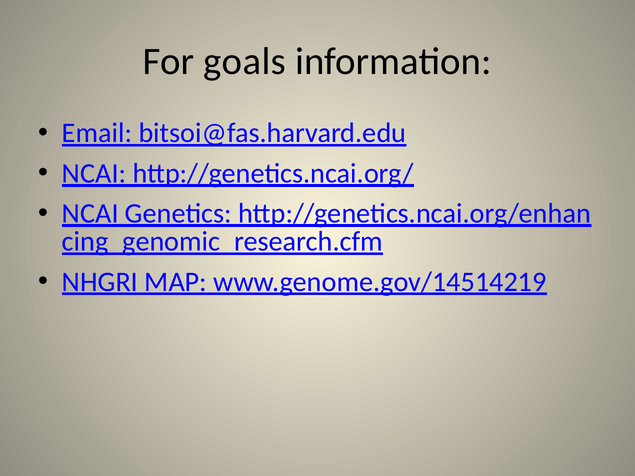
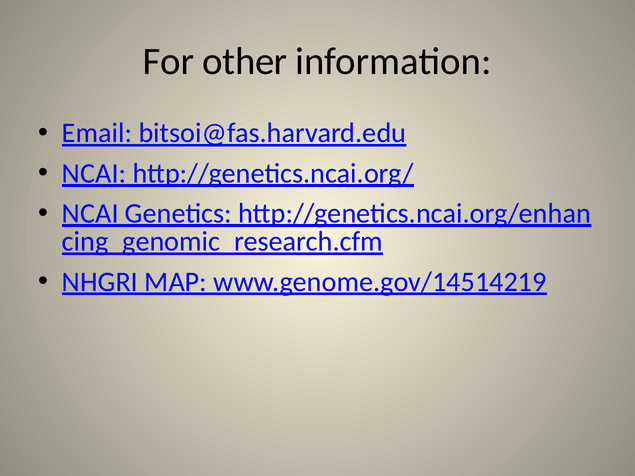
goals: goals -> other
